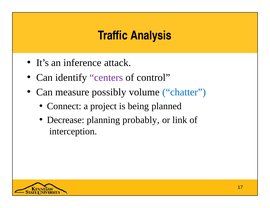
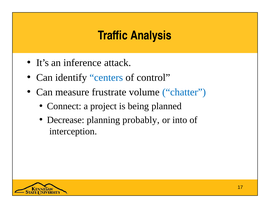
centers colour: purple -> blue
possibly: possibly -> frustrate
link: link -> into
